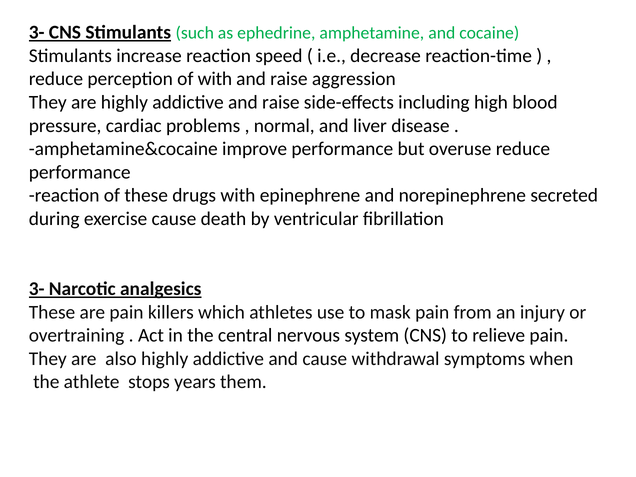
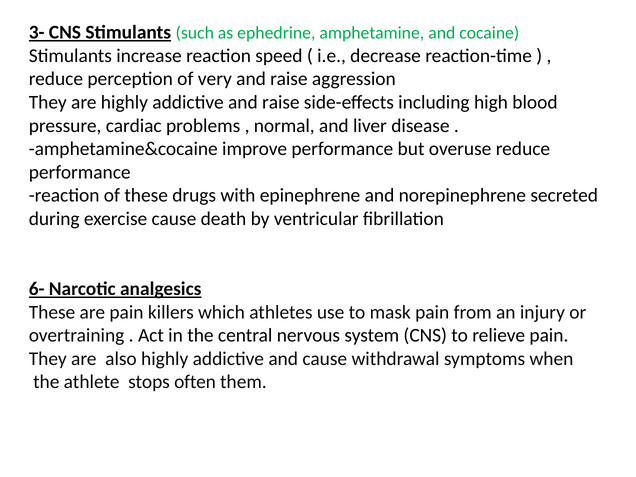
of with: with -> very
3- at (37, 289): 3- -> 6-
years: years -> often
